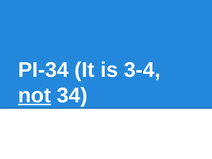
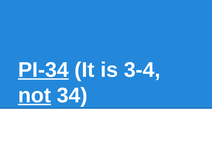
PI-34 underline: none -> present
